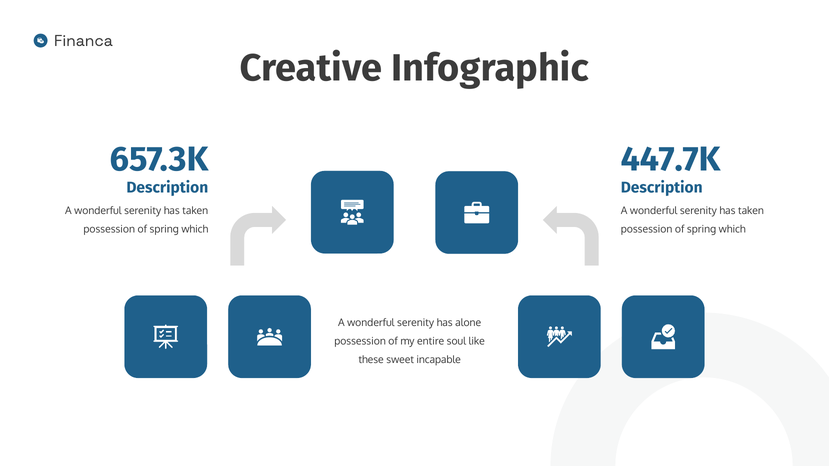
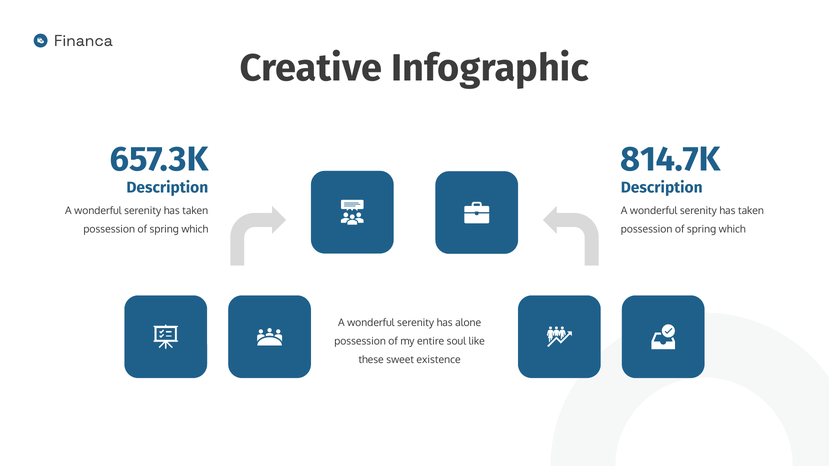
447.7K: 447.7K -> 814.7K
incapable: incapable -> existence
